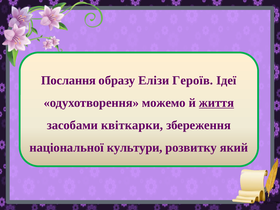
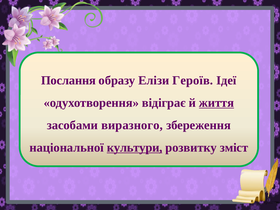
можемо: можемо -> відіграє
квіткарки: квіткарки -> виразного
культури underline: none -> present
який: який -> зміст
